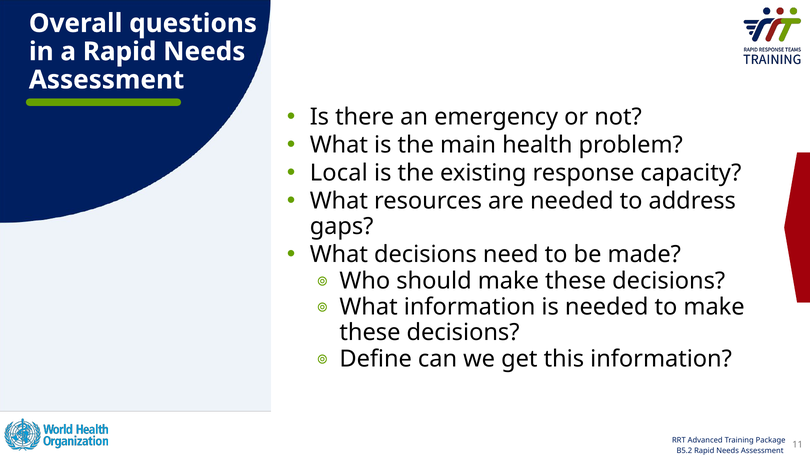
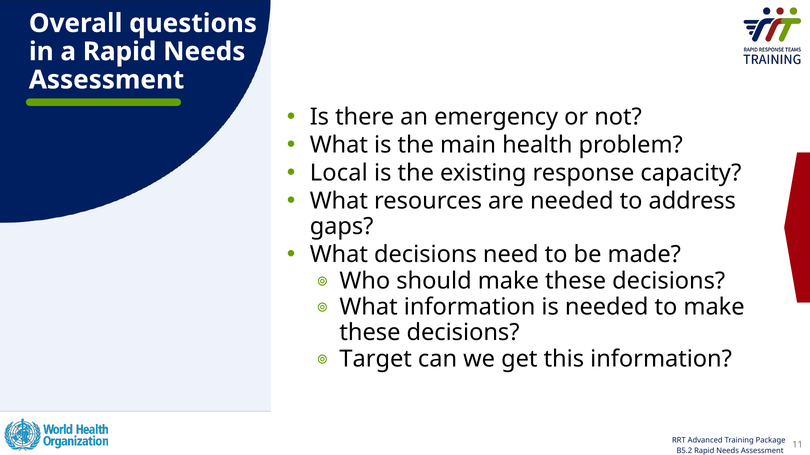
Define: Define -> Target
